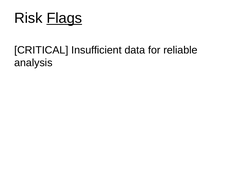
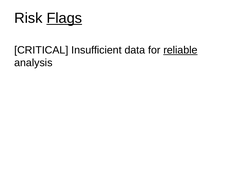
reliable underline: none -> present
